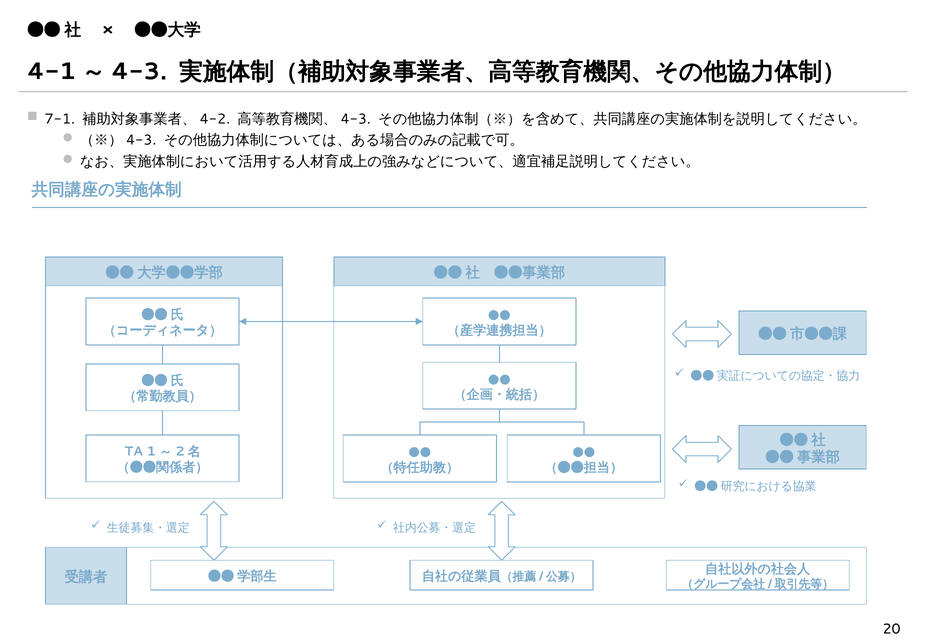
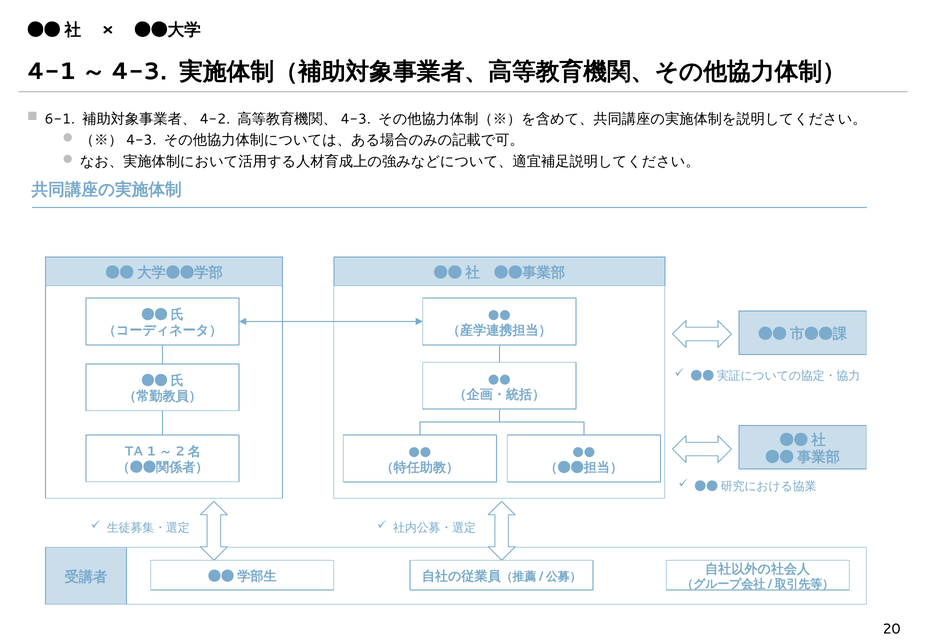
7-1: 7-1 -> 6-1
